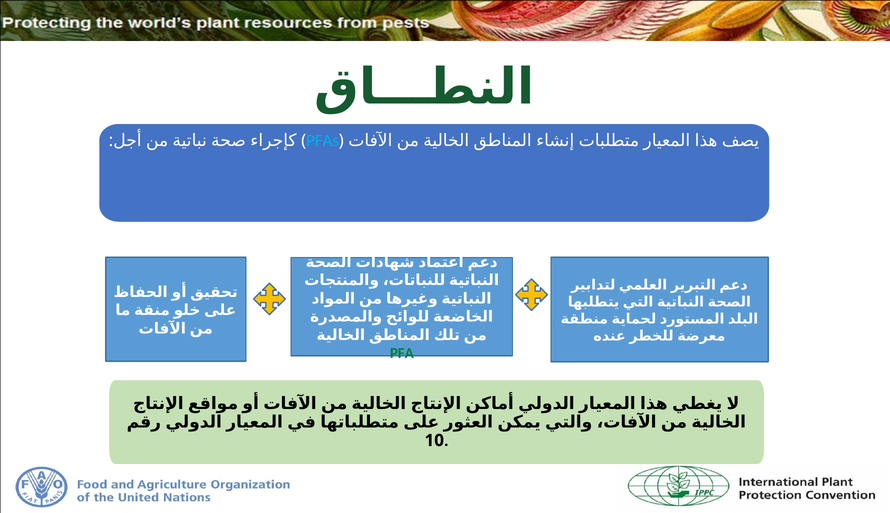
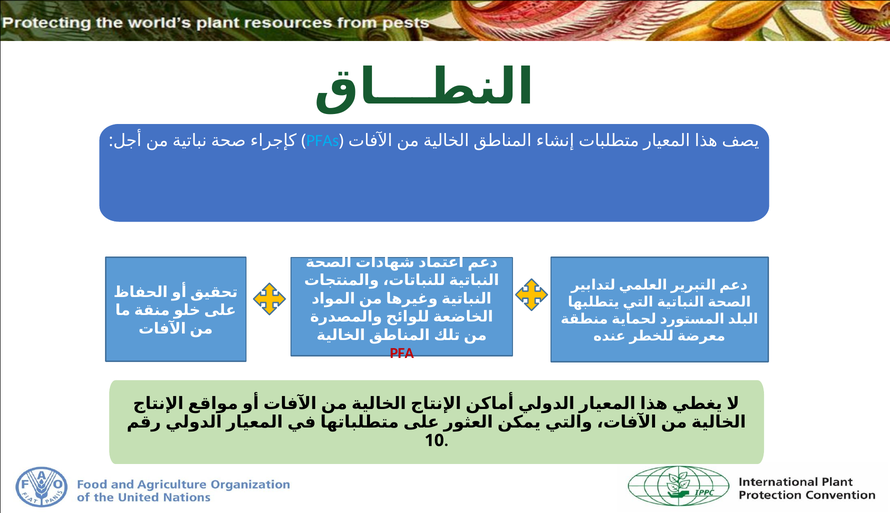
PFA colour: green -> red
